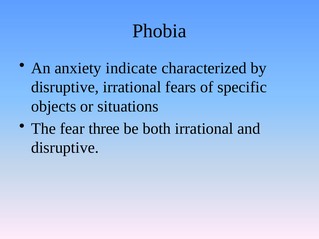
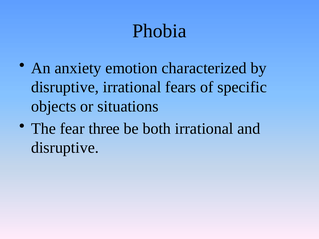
indicate: indicate -> emotion
